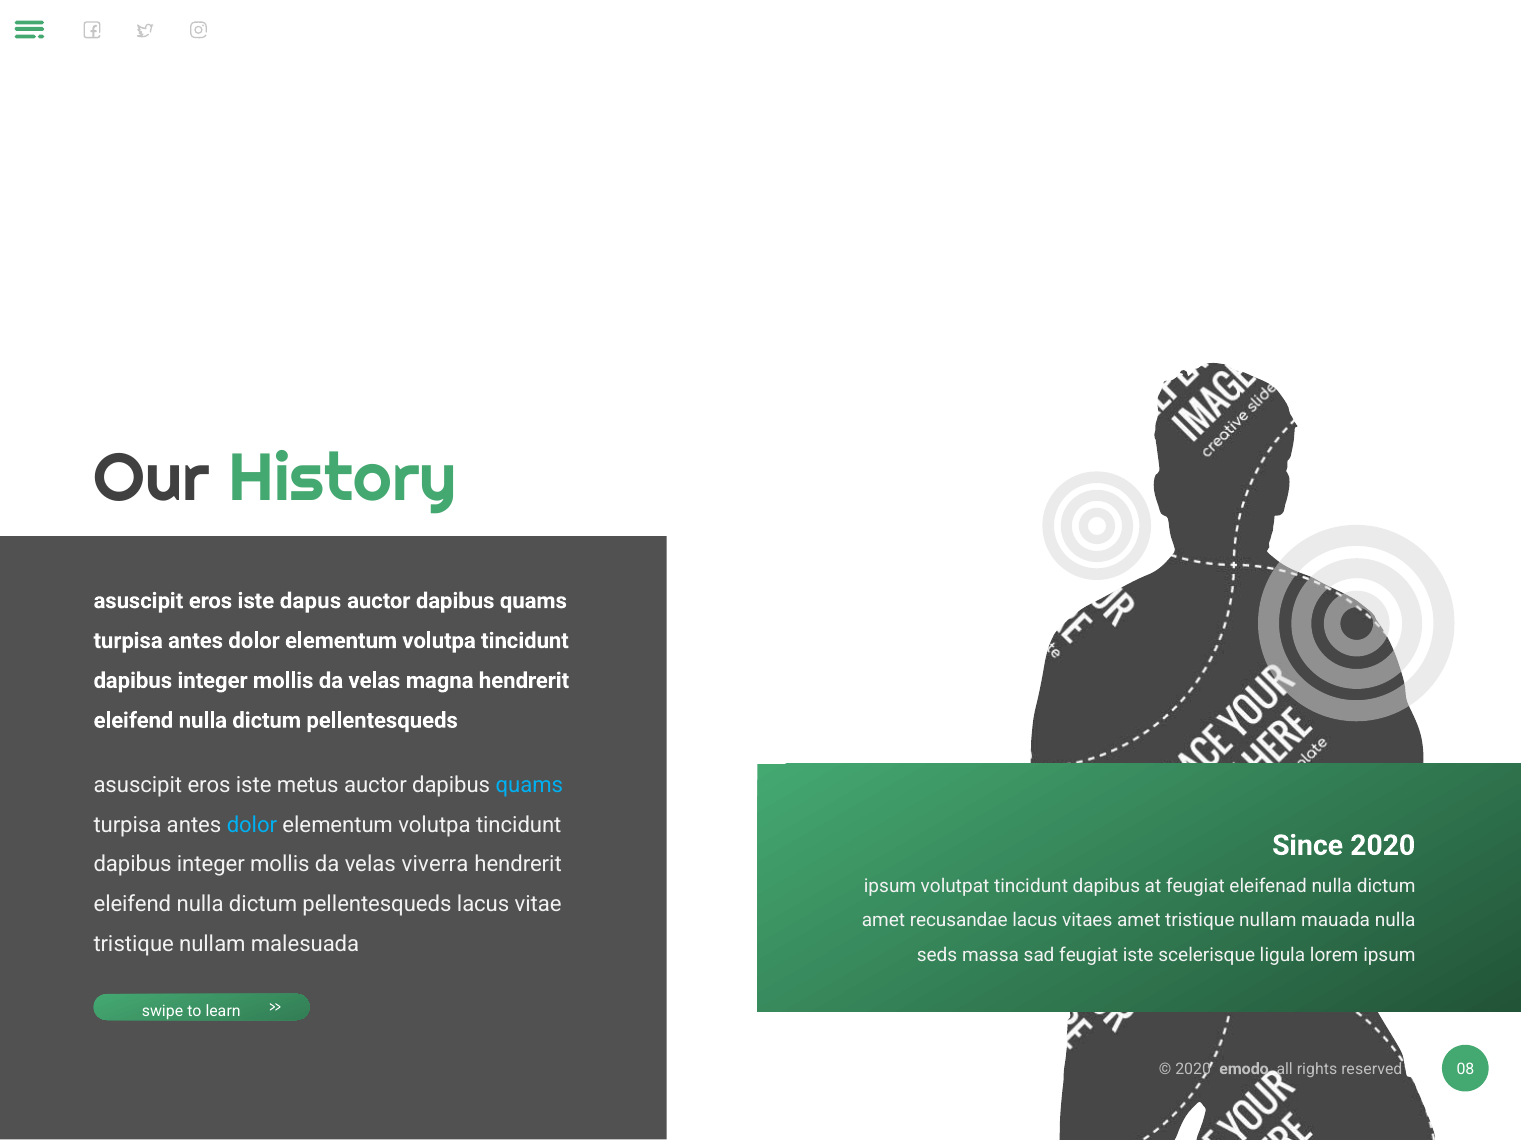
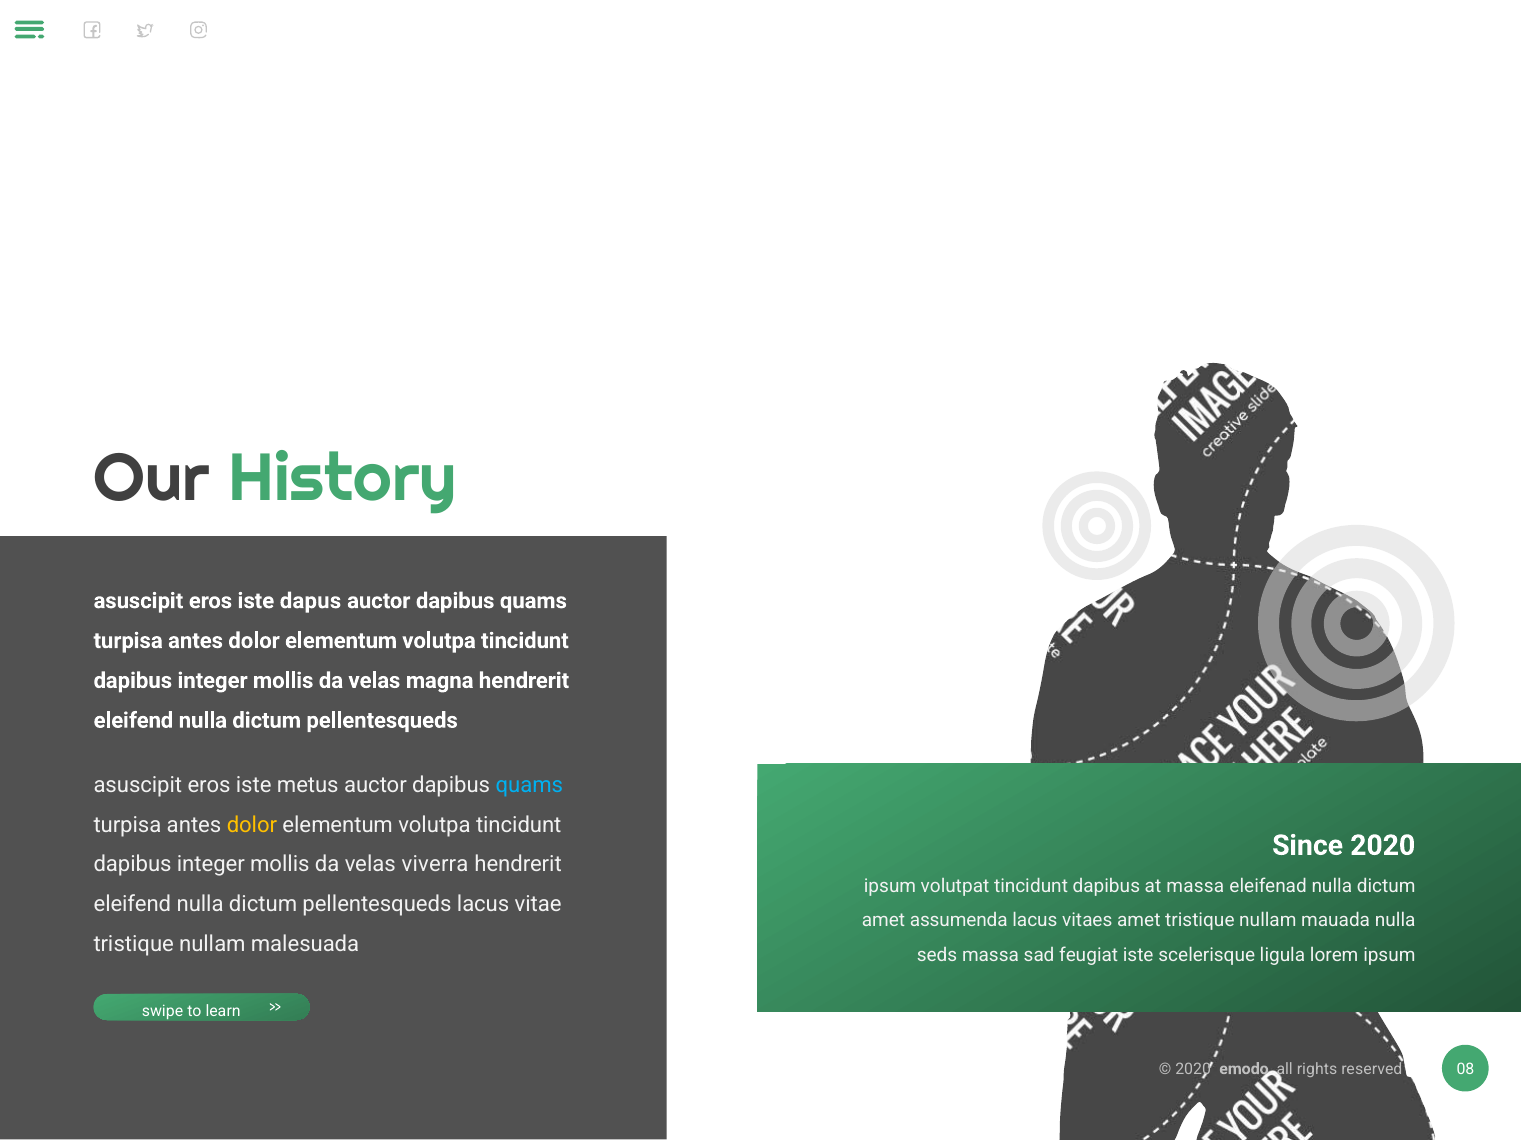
dolor at (252, 825) colour: light blue -> yellow
at feugiat: feugiat -> massa
recusandae: recusandae -> assumenda
